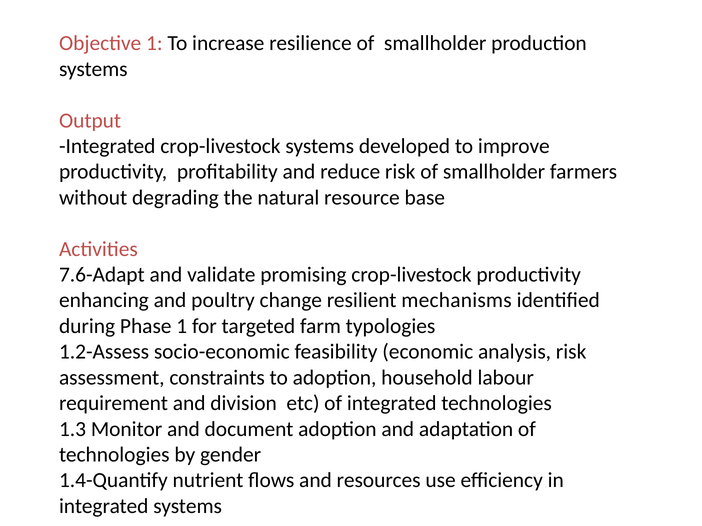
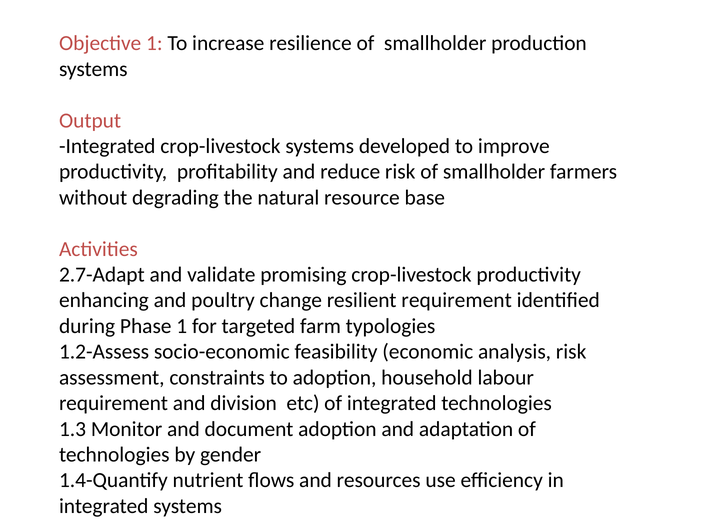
7.6-Adapt: 7.6-Adapt -> 2.7-Adapt
resilient mechanisms: mechanisms -> requirement
